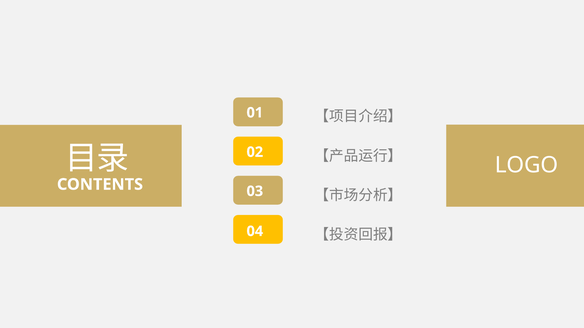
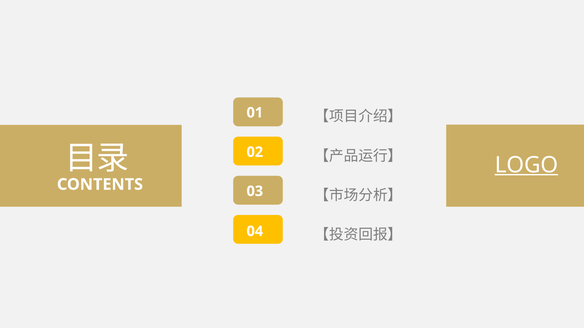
LOGO underline: none -> present
